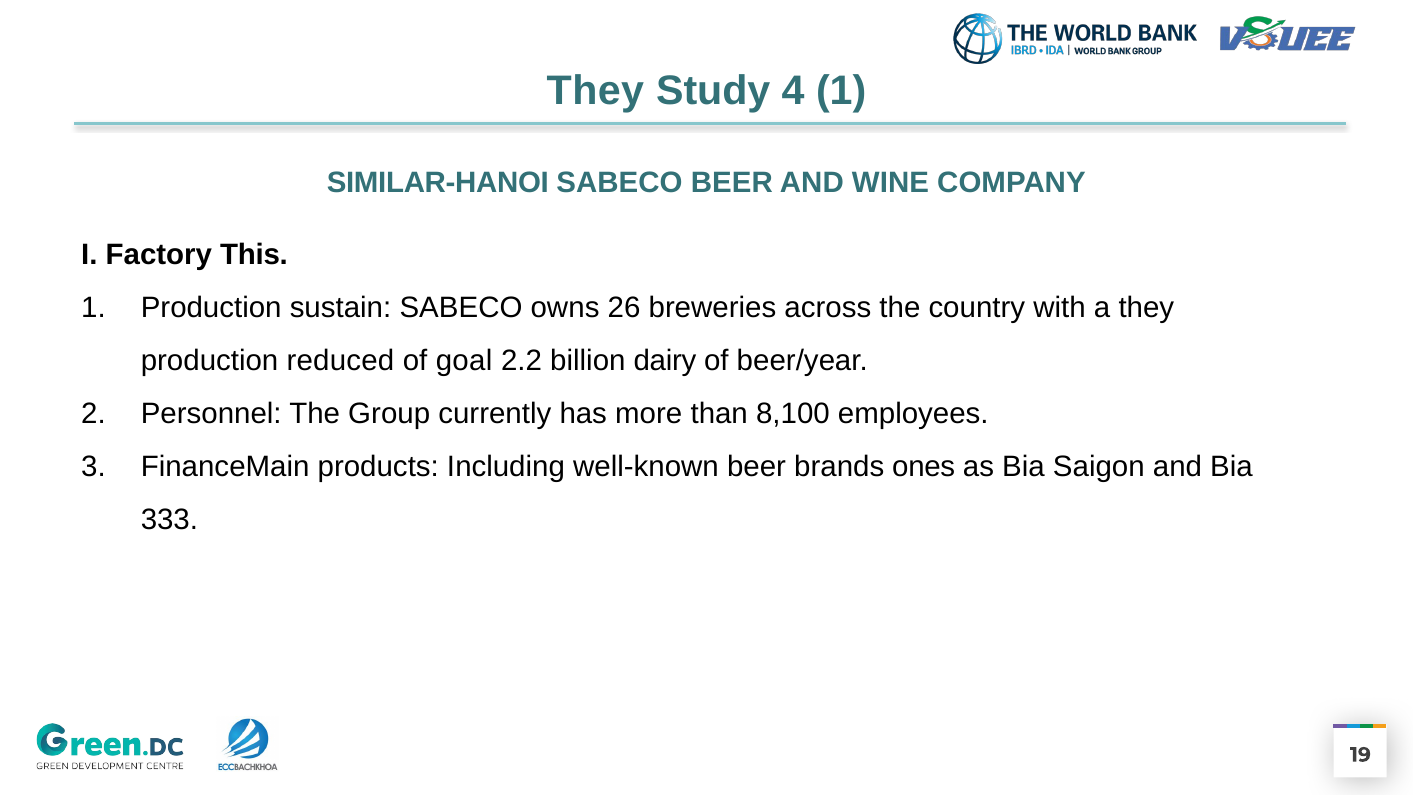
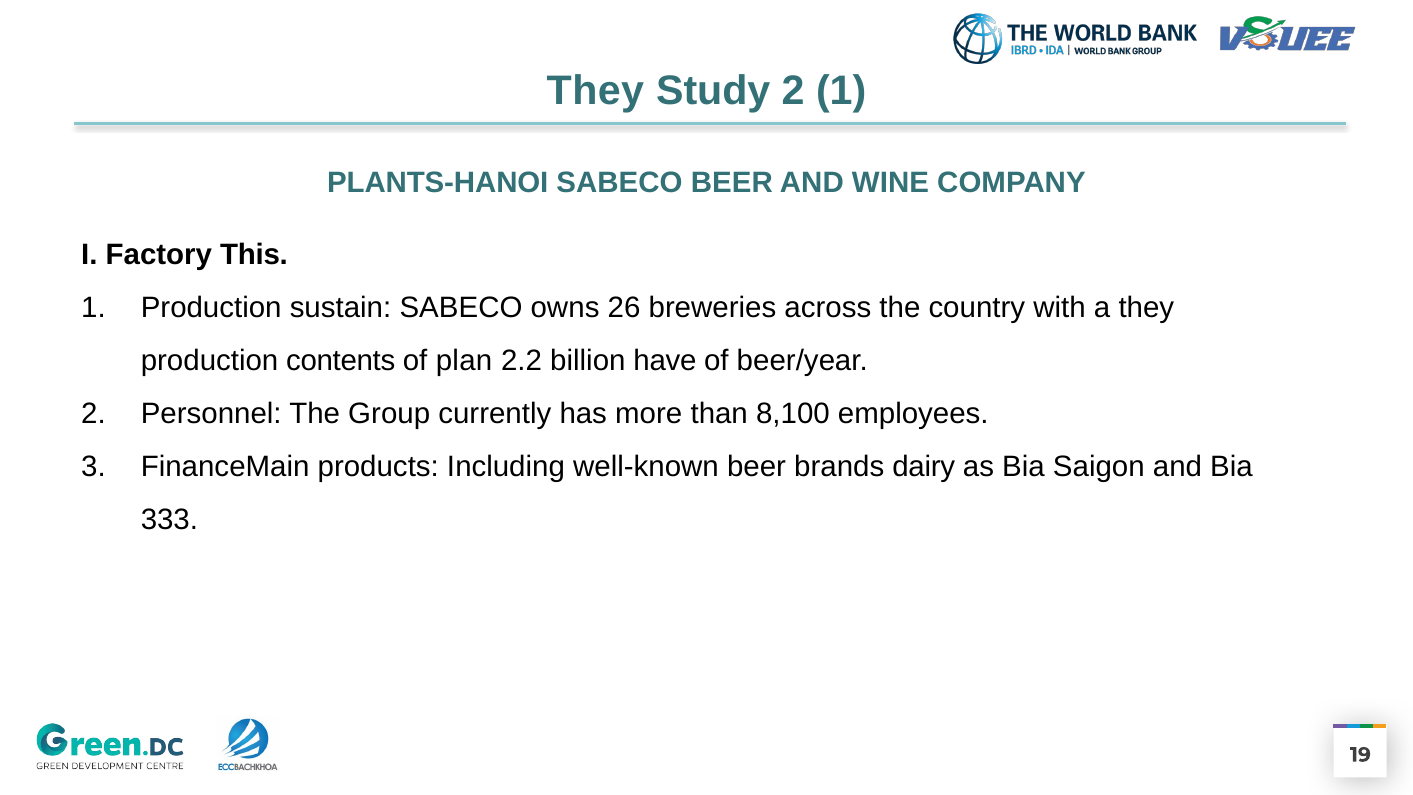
Study 4: 4 -> 2
SIMILAR-HANOI: SIMILAR-HANOI -> PLANTS-HANOI
reduced: reduced -> contents
goal: goal -> plan
dairy: dairy -> have
ones: ones -> dairy
